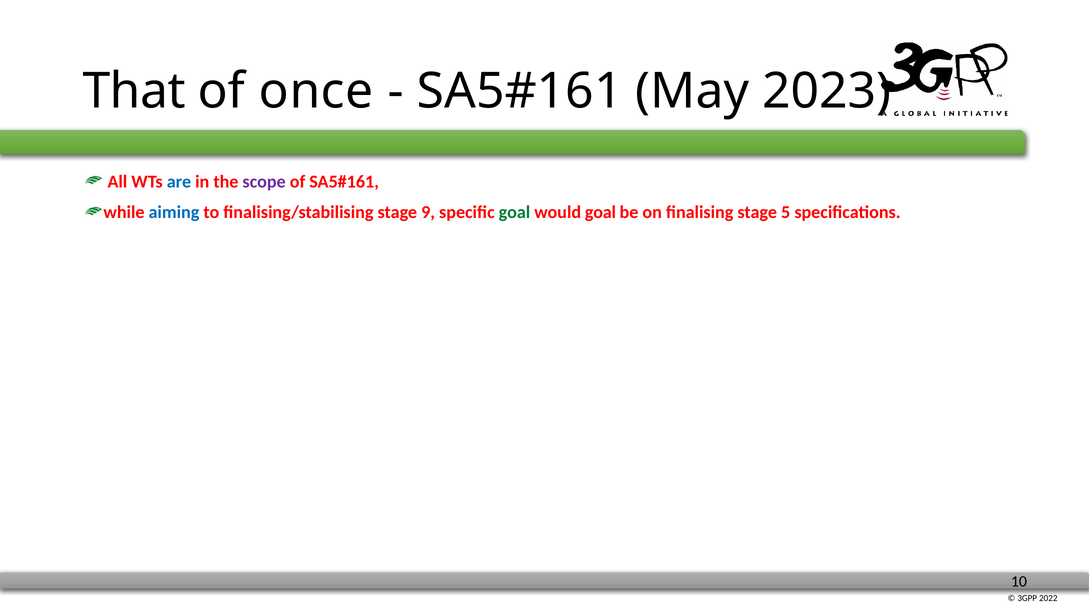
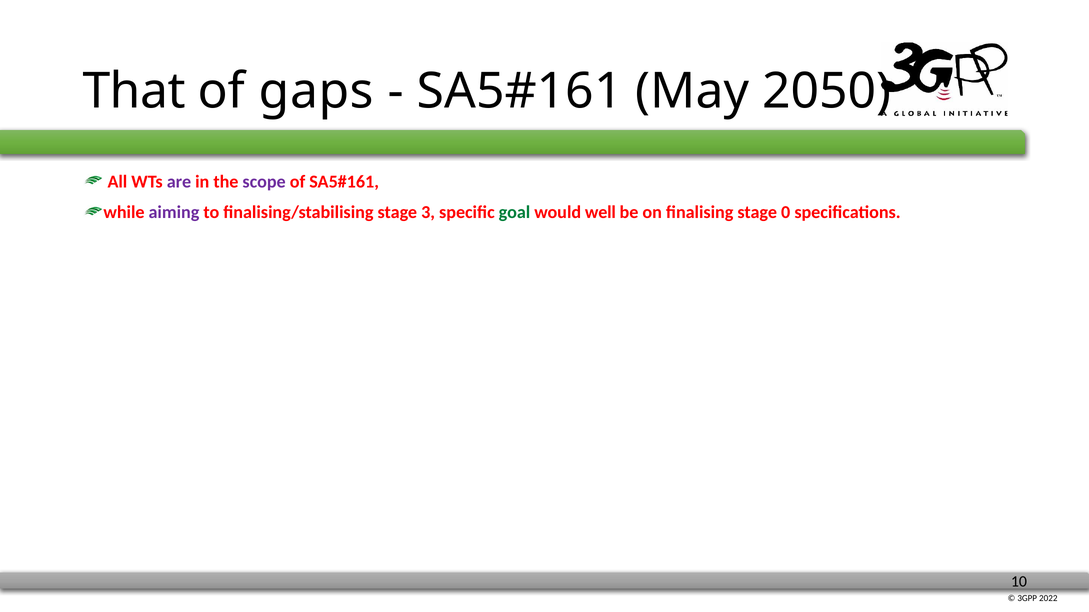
once: once -> gaps
2023: 2023 -> 2050
are colour: blue -> purple
aiming colour: blue -> purple
9: 9 -> 3
would goal: goal -> well
5: 5 -> 0
